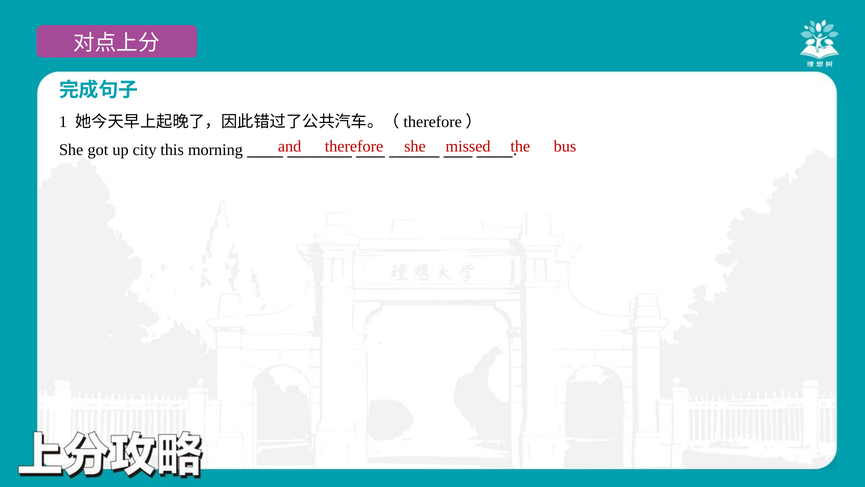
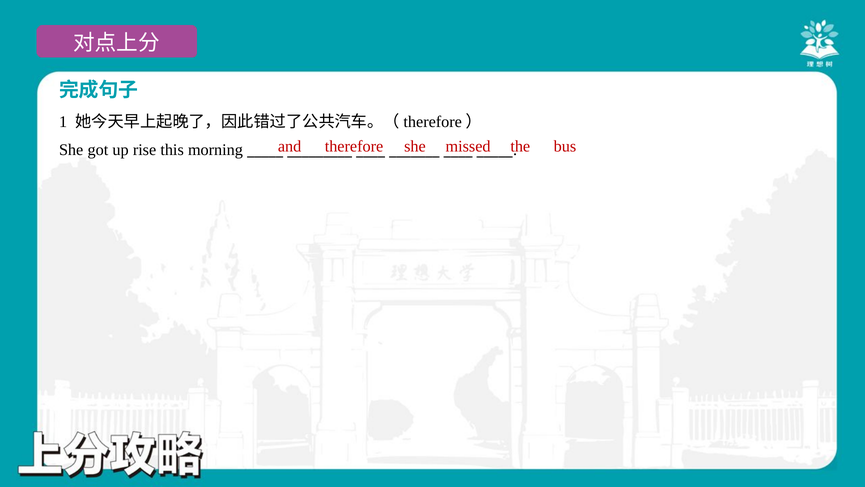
city: city -> rise
